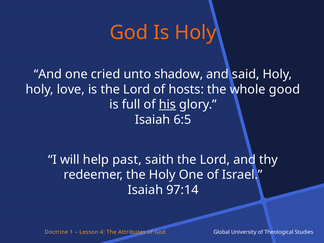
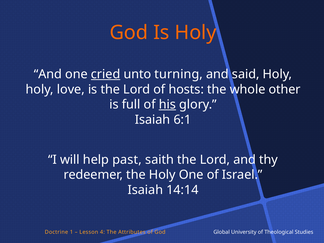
cried underline: none -> present
shadow: shadow -> turning
good: good -> other
6:5: 6:5 -> 6:1
97:14: 97:14 -> 14:14
